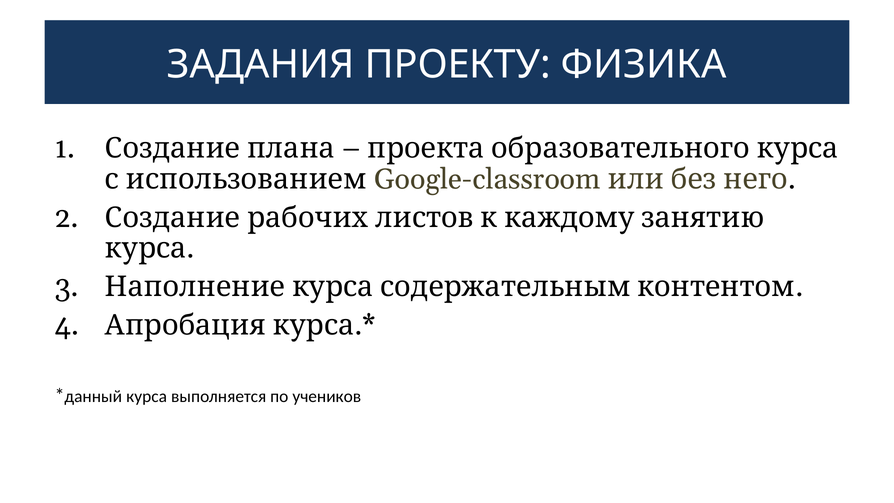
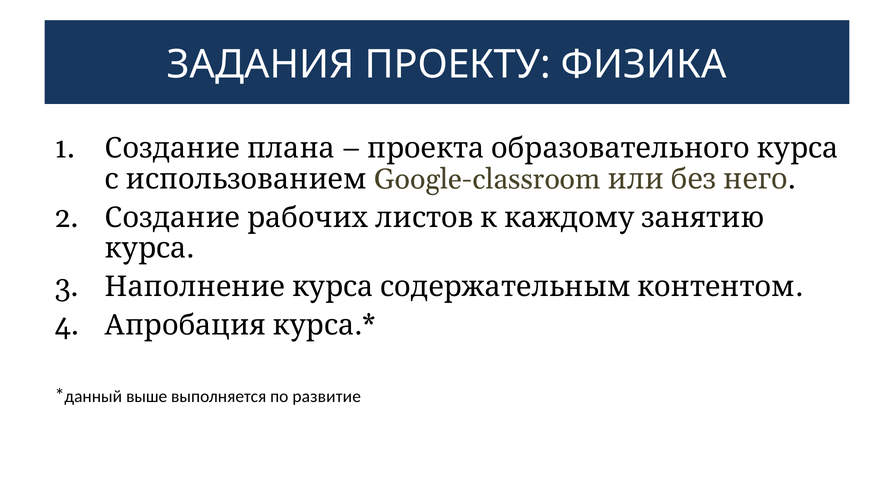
курса at (147, 396): курса -> выше
учеников: учеников -> развитие
